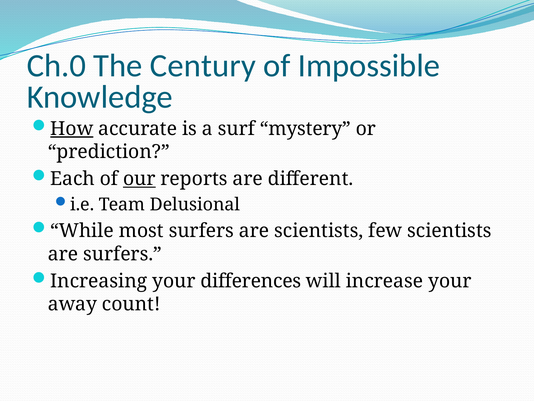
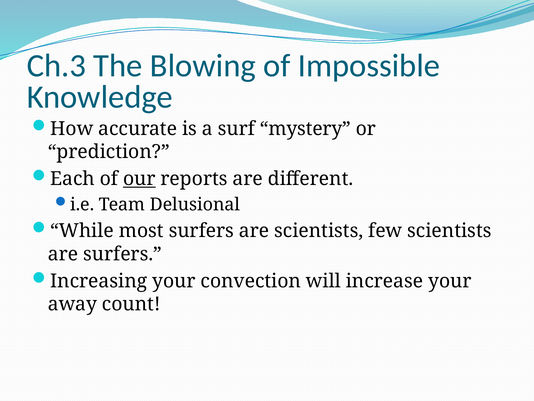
Ch.0: Ch.0 -> Ch.3
Century: Century -> Blowing
How underline: present -> none
differences: differences -> convection
